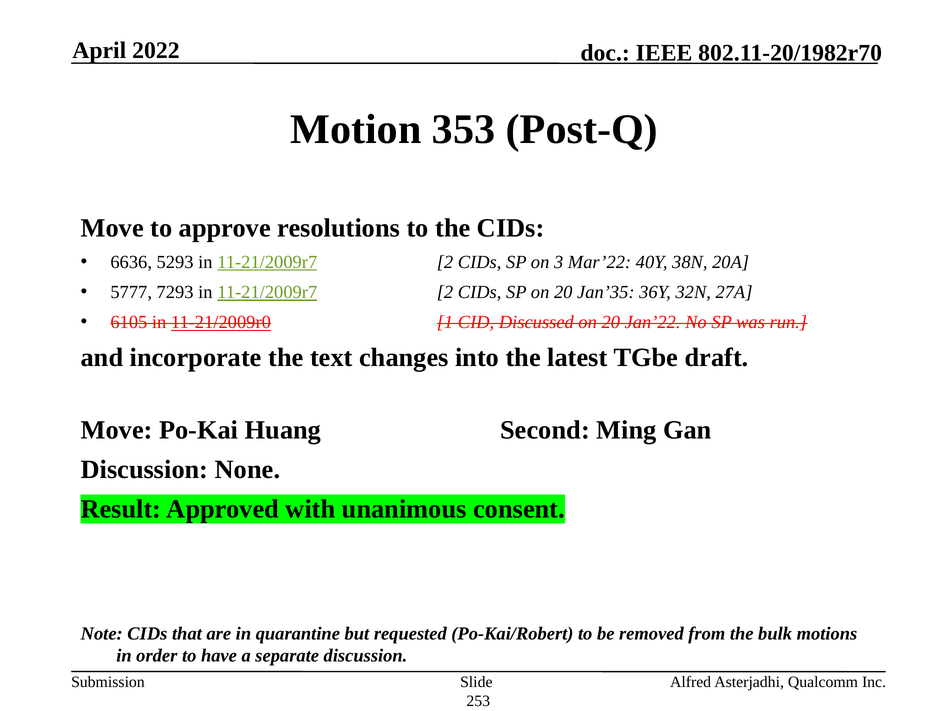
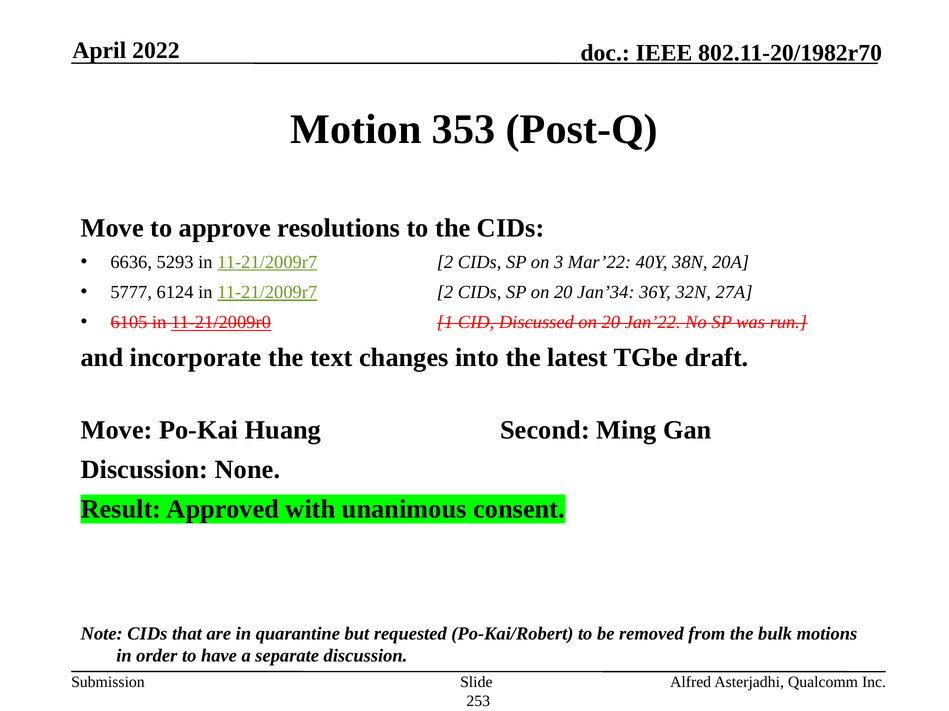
7293: 7293 -> 6124
Jan’35: Jan’35 -> Jan’34
